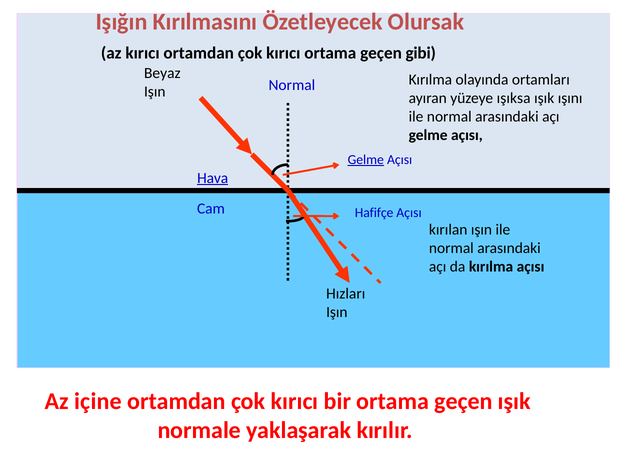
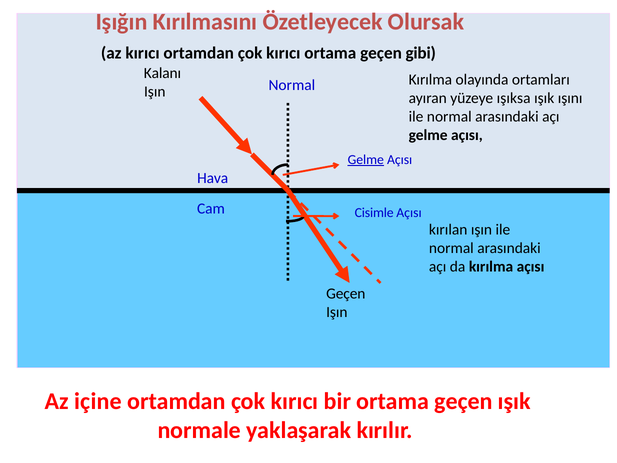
Beyaz: Beyaz -> Kalanı
Hava underline: present -> none
Hafifçe: Hafifçe -> Cisimle
Hızları at (346, 294): Hızları -> Geçen
